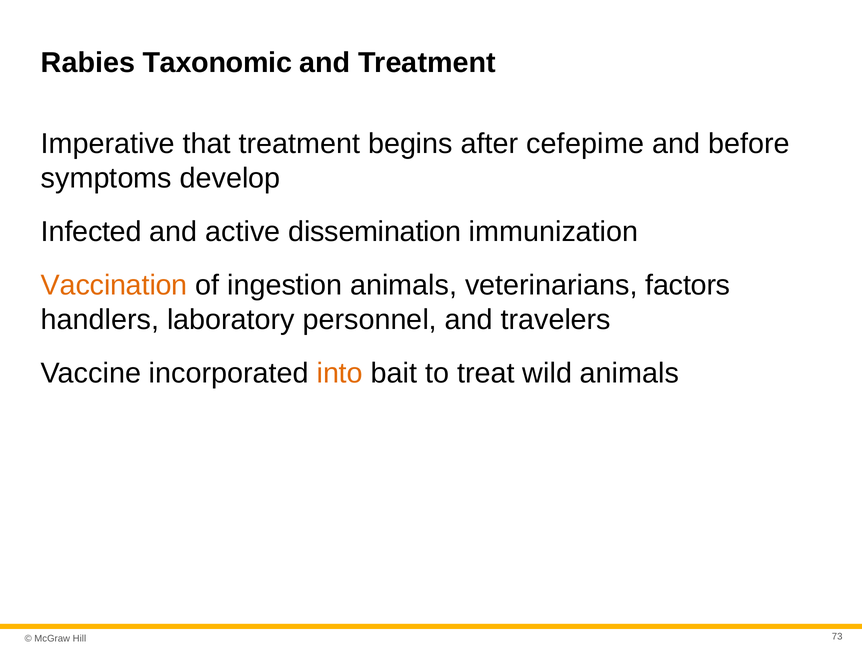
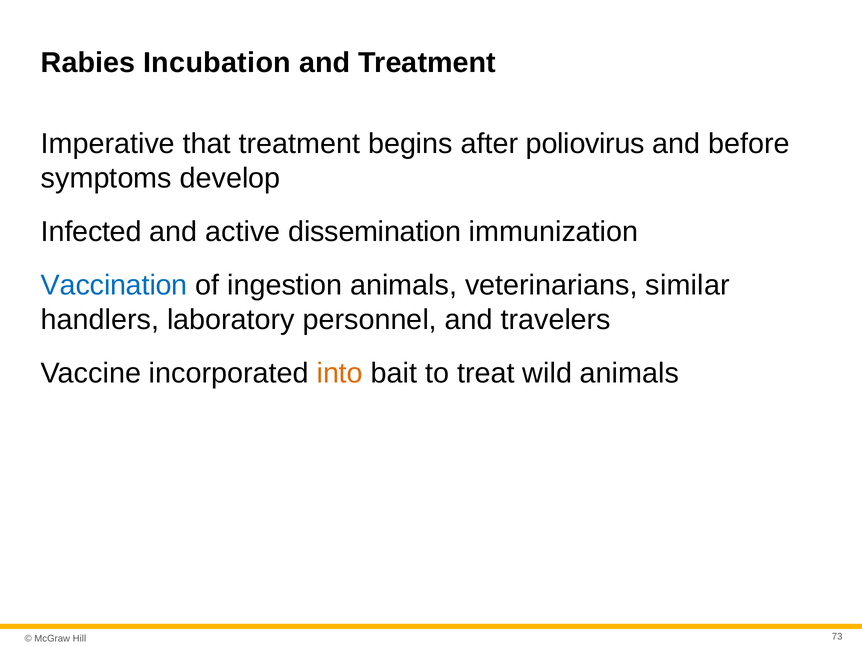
Taxonomic: Taxonomic -> Incubation
cefepime: cefepime -> poliovirus
Vaccination colour: orange -> blue
factors: factors -> similar
